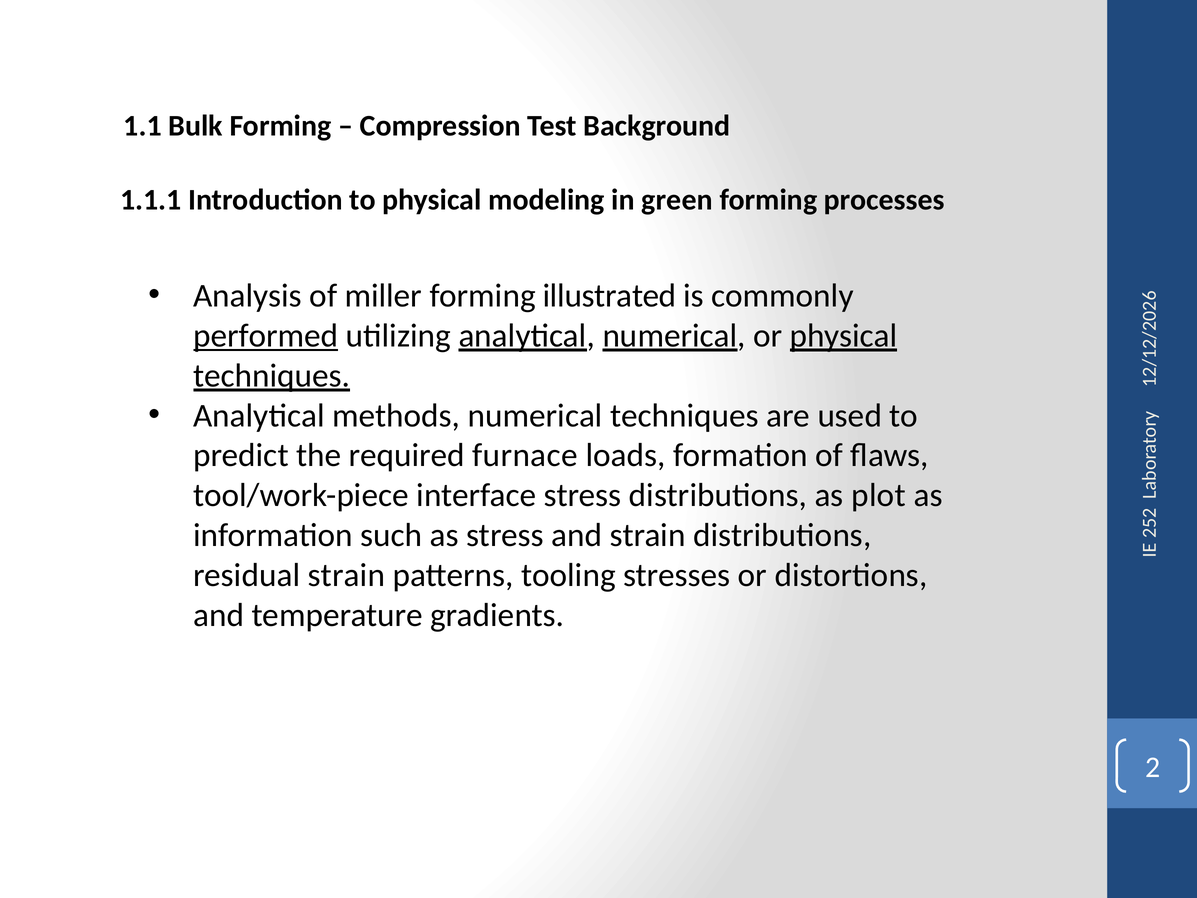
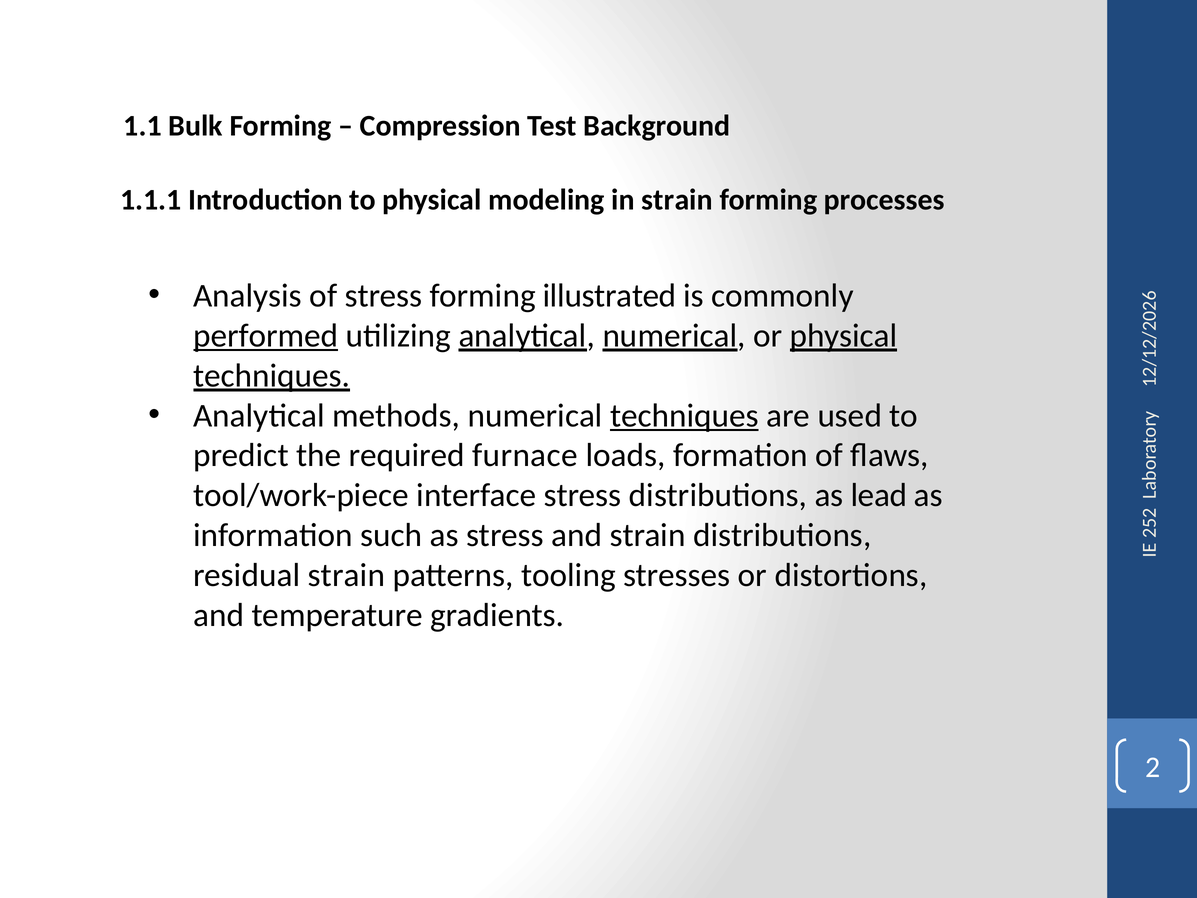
in green: green -> strain
of miller: miller -> stress
techniques at (684, 415) underline: none -> present
plot: plot -> lead
